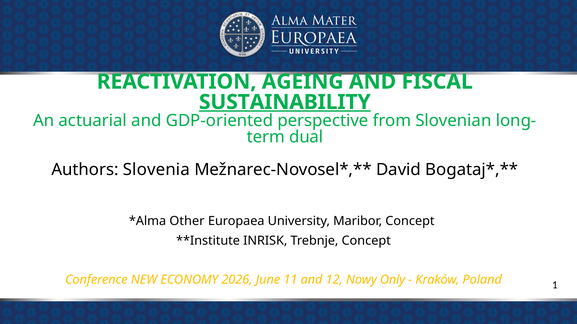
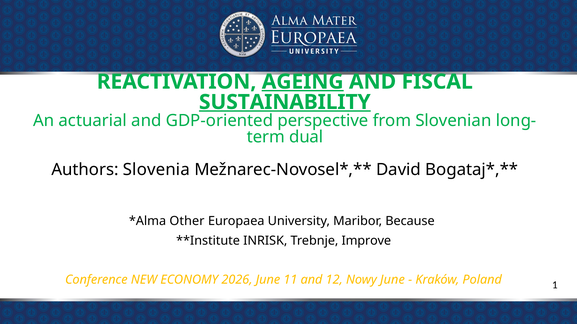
AGEING underline: none -> present
Maribor Concept: Concept -> Because
Trebnje Concept: Concept -> Improve
Nowy Only: Only -> June
